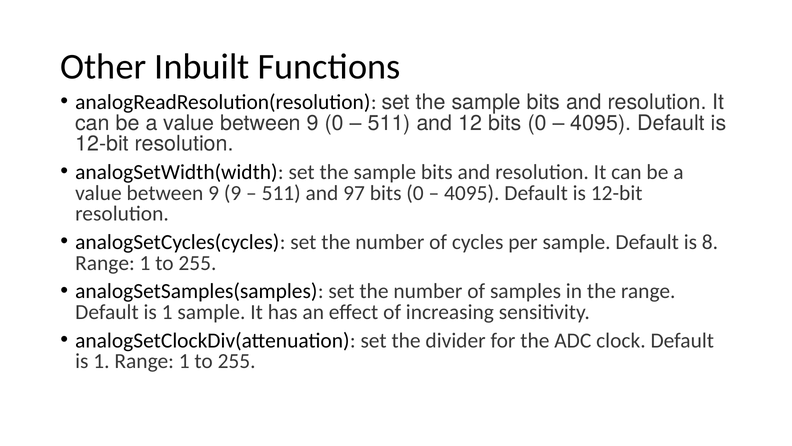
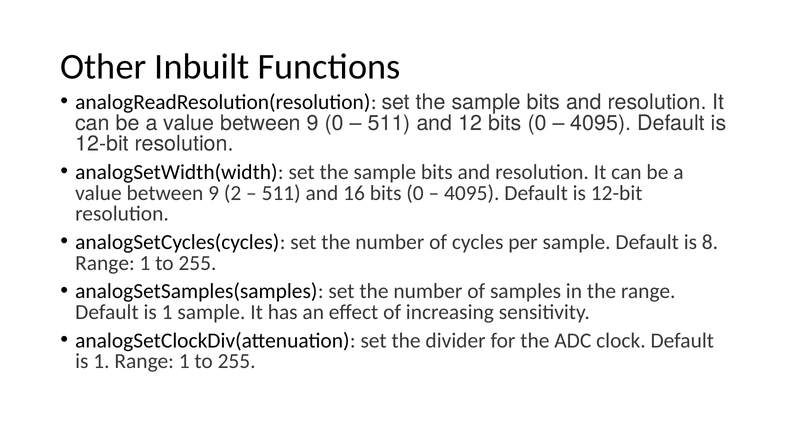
9 9: 9 -> 2
97: 97 -> 16
